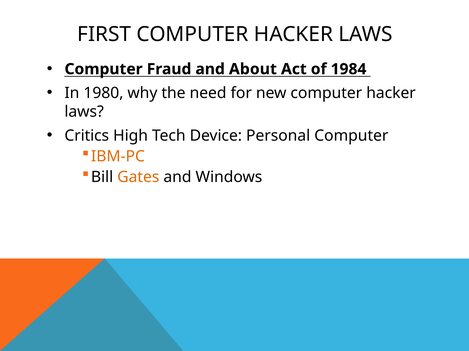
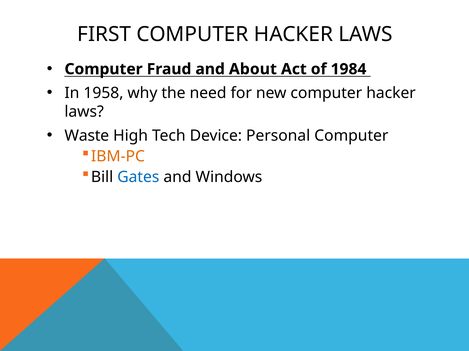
1980: 1980 -> 1958
Critics: Critics -> Waste
Gates colour: orange -> blue
